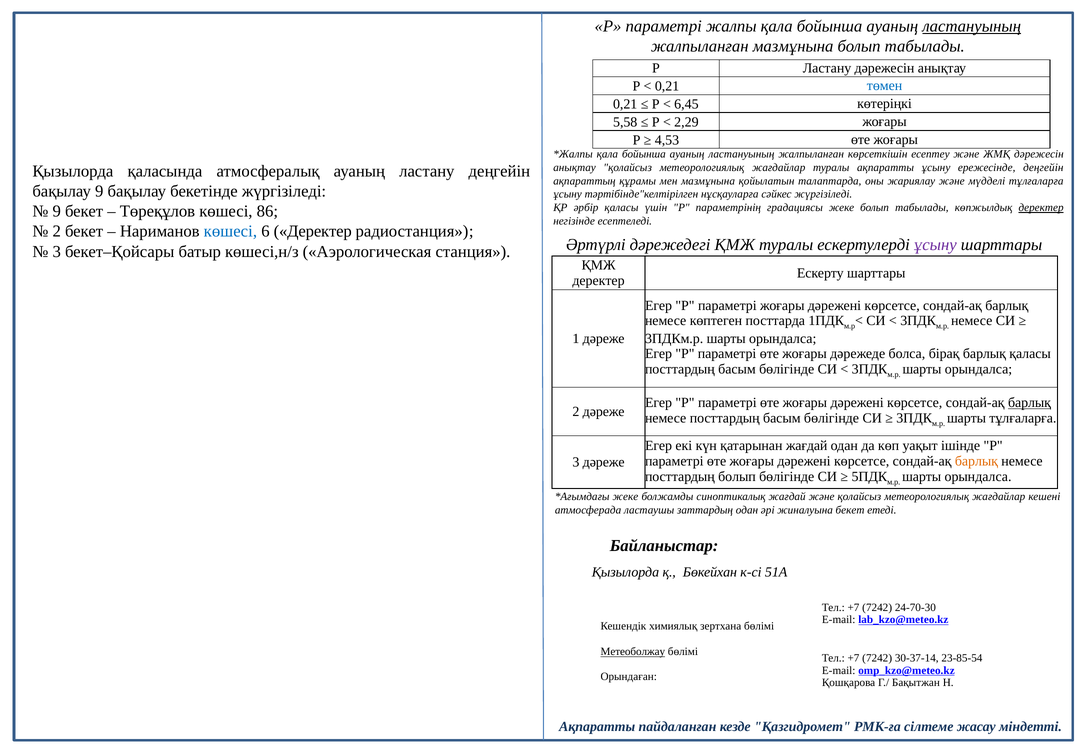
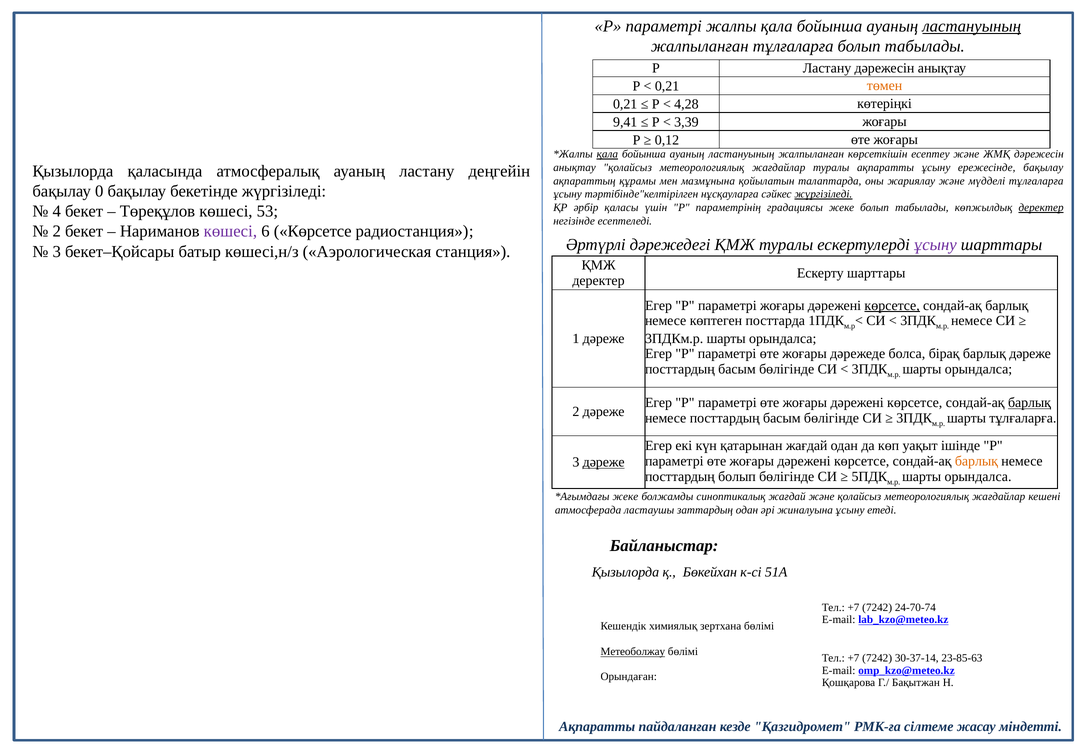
жалпыланған мазмұнына: мазмұнына -> тұлғаларға
төмен colour: blue -> orange
6,45: 6,45 -> 4,28
5,58: 5,58 -> 9,41
2,29: 2,29 -> 3,39
4,53: 4,53 -> 0,12
қала at (607, 154) underline: none -> present
ережесінде деңгейін: деңгейін -> бақылау
бақылау 9: 9 -> 0
жүргізіледі at (823, 194) underline: none -> present
9 at (57, 211): 9 -> 4
86: 86 -> 53
көшесі at (230, 231) colour: blue -> purple
6 Деректер: Деректер -> Көрсетсе
көрсетсе at (892, 305) underline: none -> present
барлық қаласы: қаласы -> дәреже
дәреже at (604, 462) underline: none -> present
жиналуына бекет: бекет -> ұсыну
24-70-30: 24-70-30 -> 24-70-74
23-85-54: 23-85-54 -> 23-85-63
